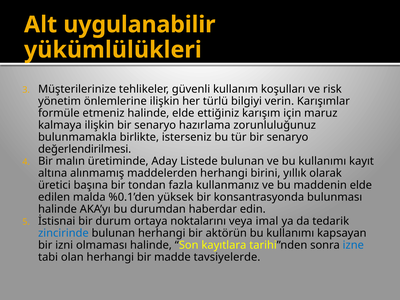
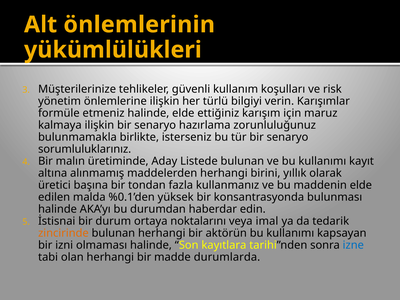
uygulanabilir: uygulanabilir -> önlemlerinin
değerlendirilmesi: değerlendirilmesi -> sorumluluklarınız
zincirinde colour: blue -> orange
tavsiyelerde: tavsiyelerde -> durumlarda
